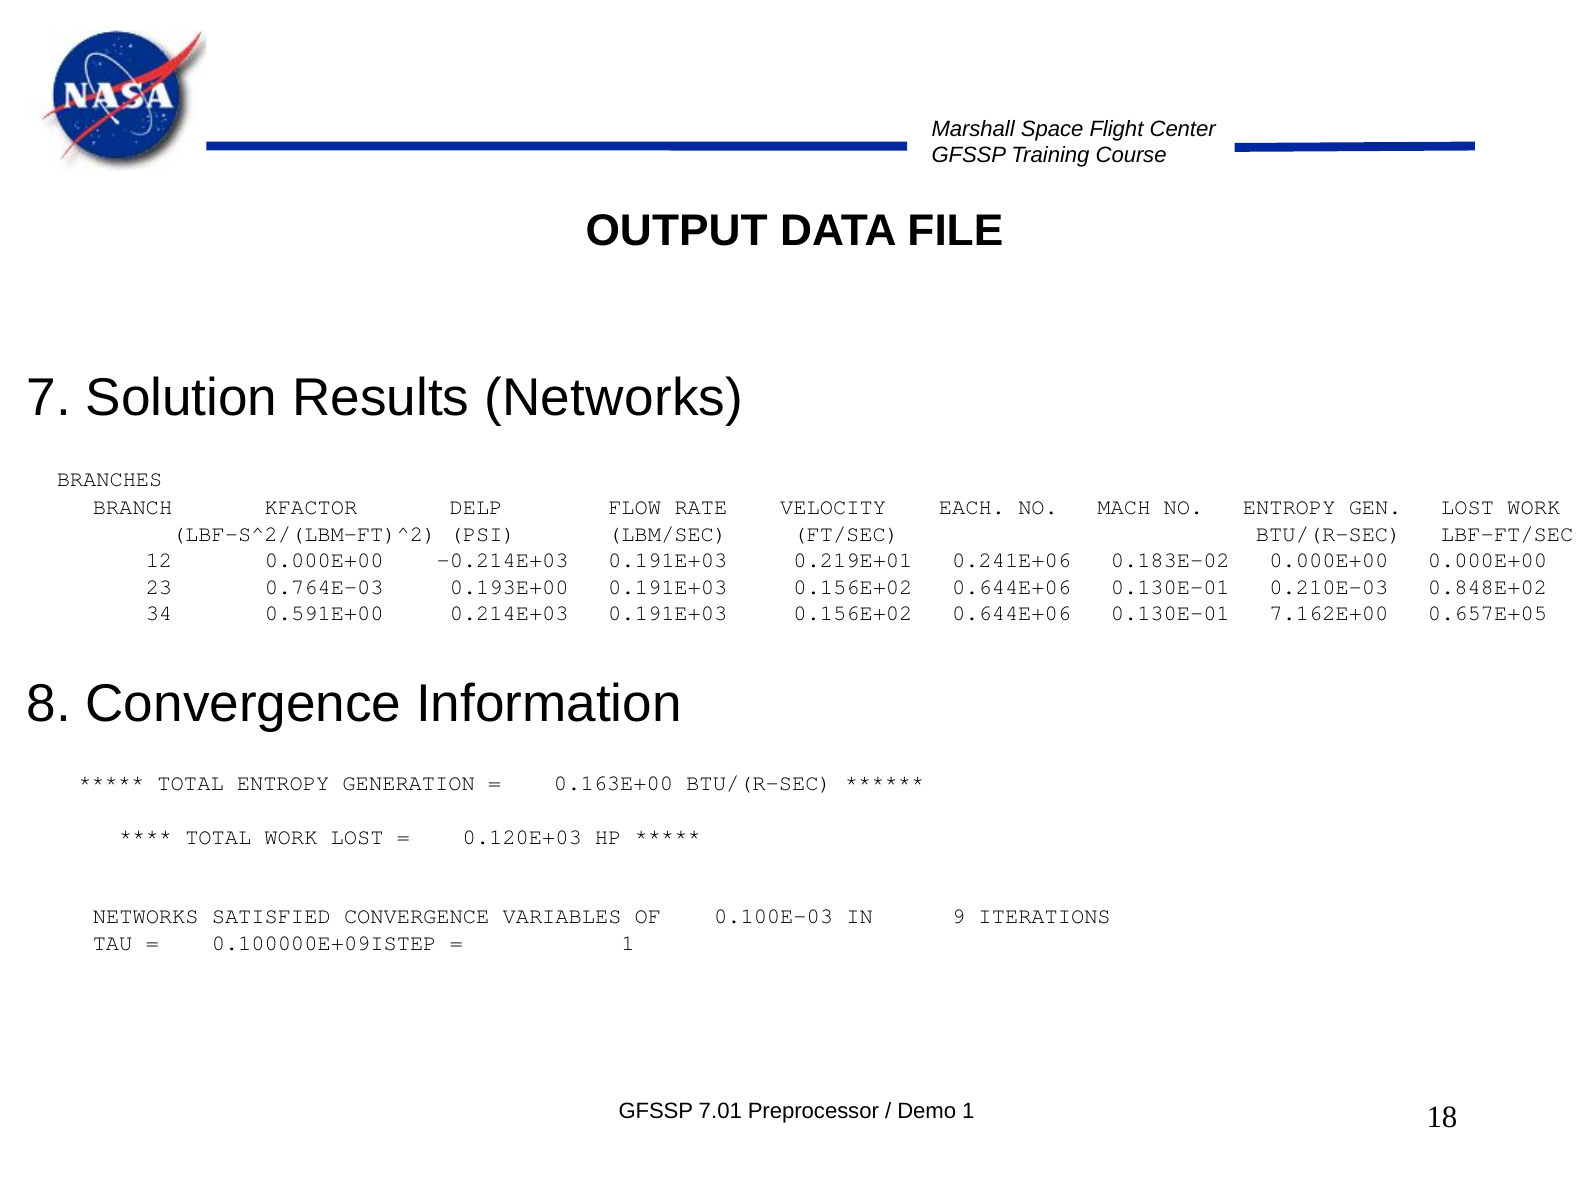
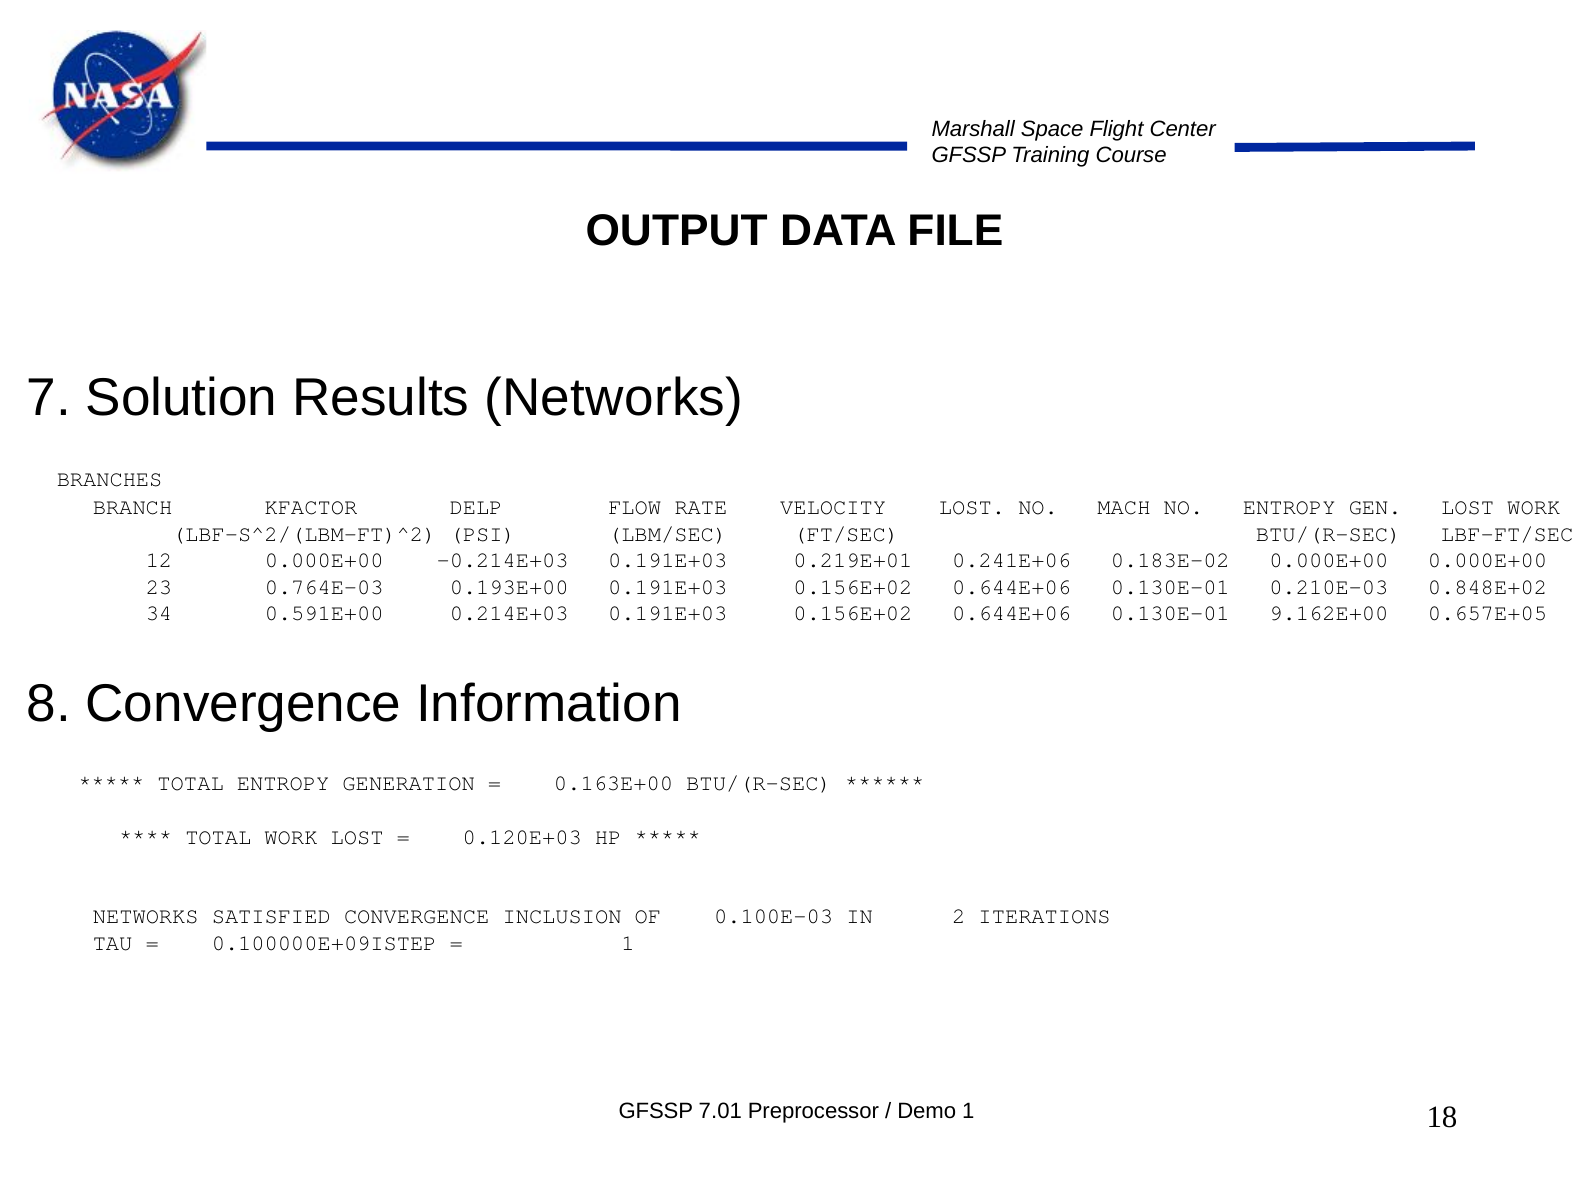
VELOCITY EACH: EACH -> LOST
7.162E+00: 7.162E+00 -> 9.162E+00
VARIABLES: VARIABLES -> INCLUSION
9: 9 -> 2
